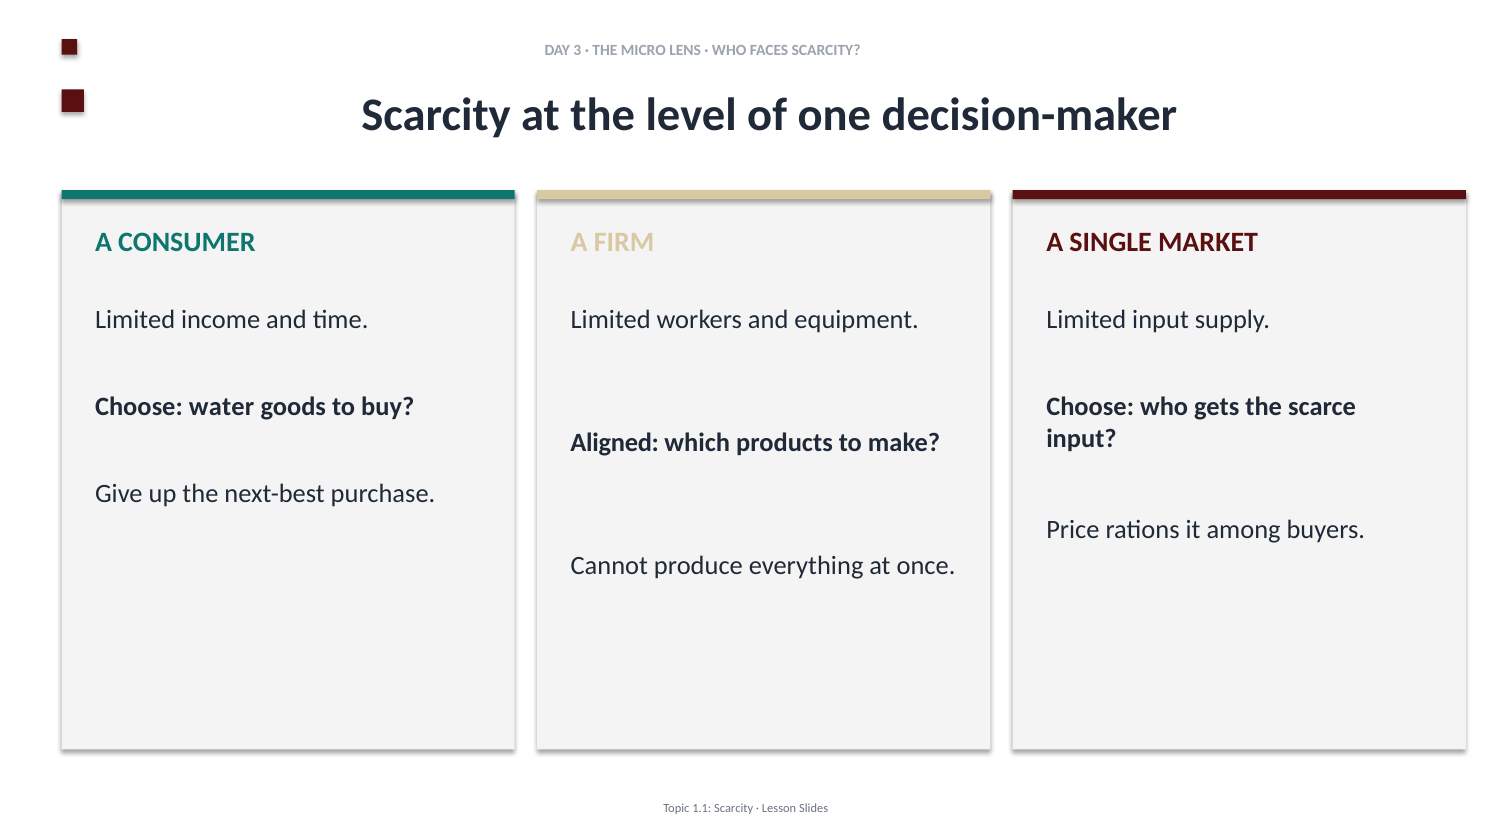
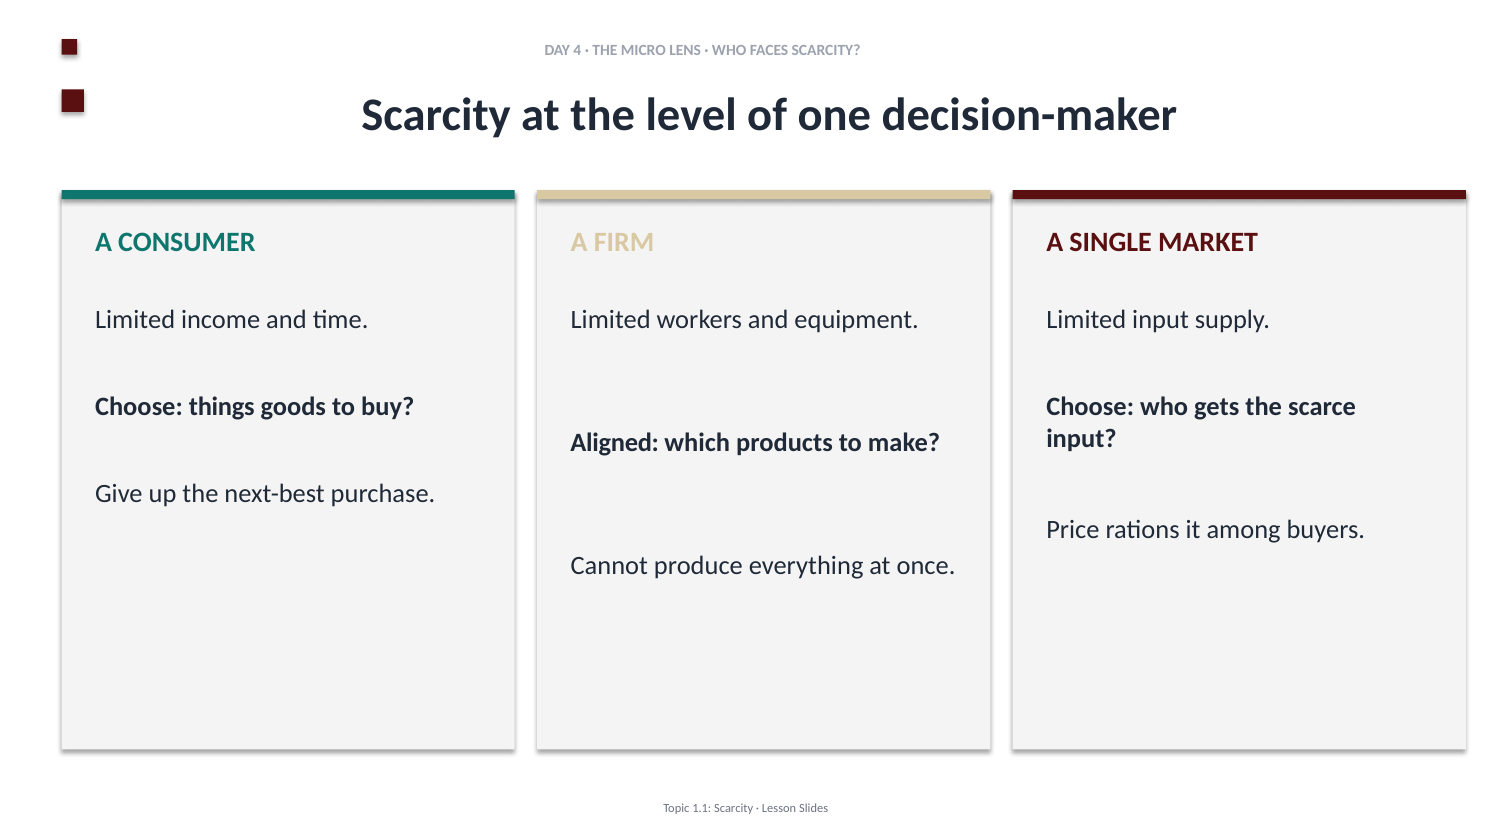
3: 3 -> 4
water: water -> things
